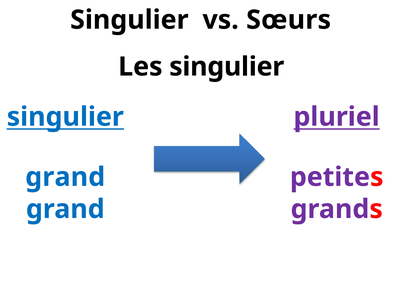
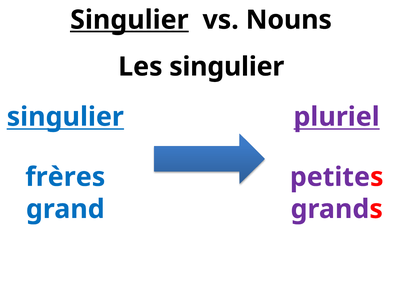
Singulier at (129, 20) underline: none -> present
Sœurs: Sœurs -> Nouns
grand at (65, 177): grand -> frères
